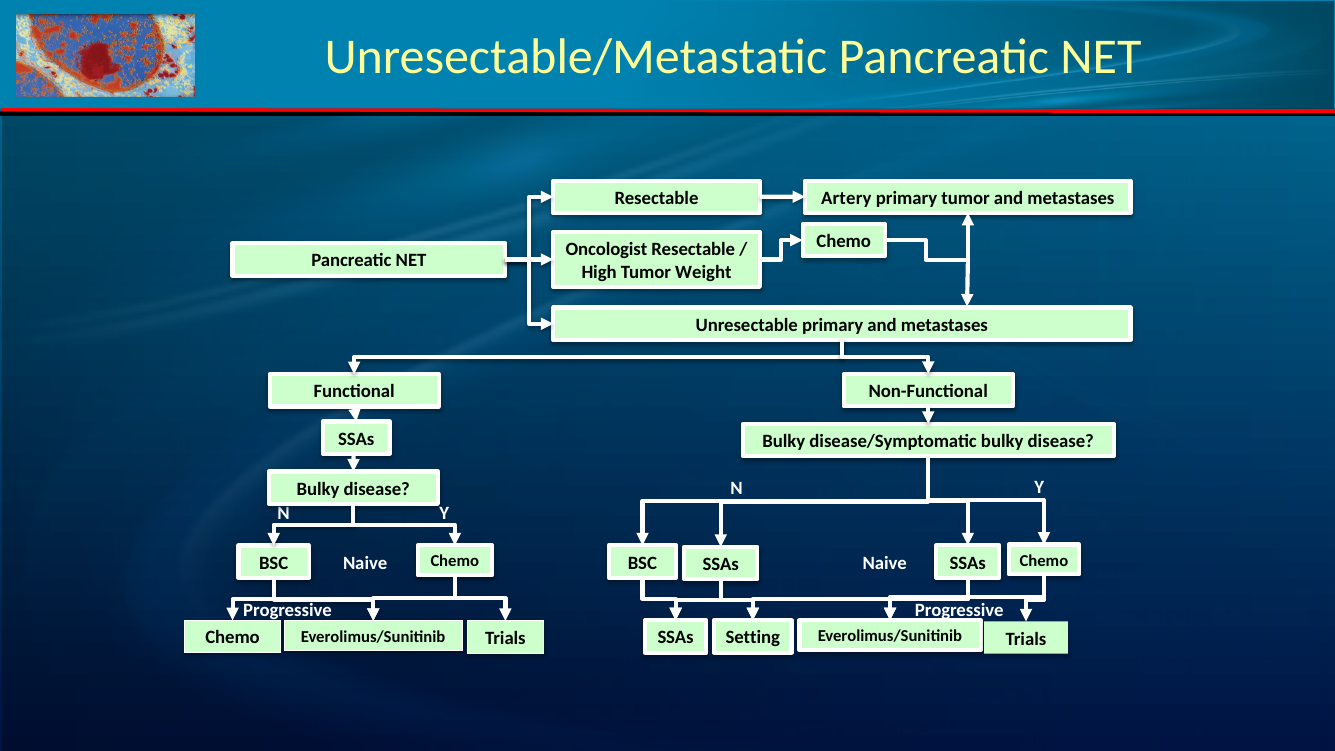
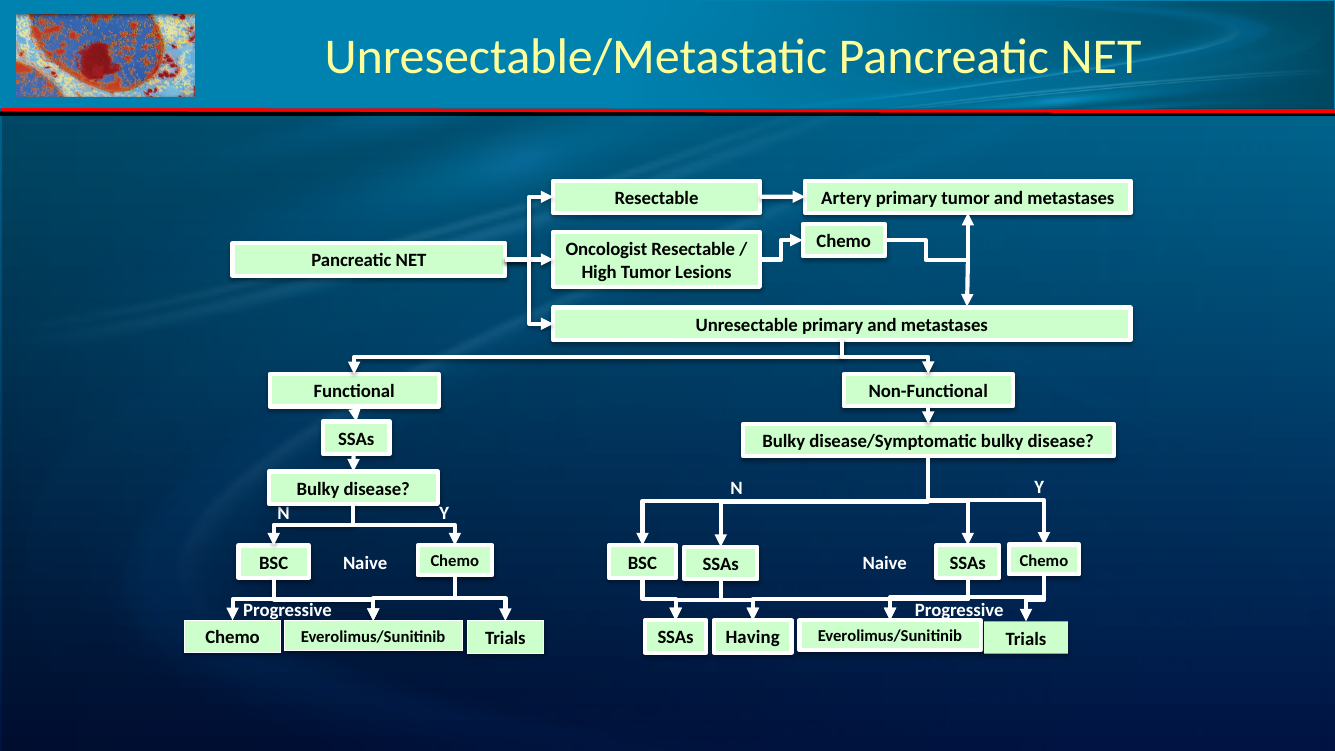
Weight: Weight -> Lesions
Setting: Setting -> Having
